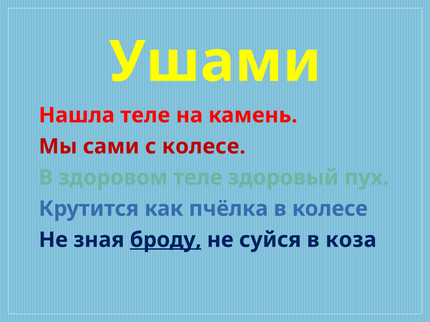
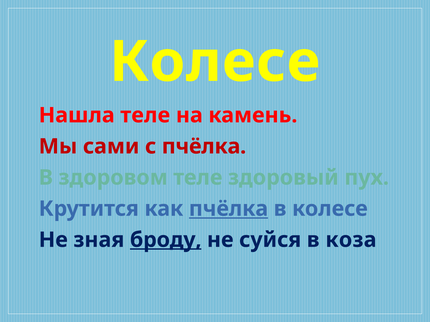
Ушами at (215, 62): Ушами -> Колесе
с колесе: колесе -> пчёлка
пчёлка at (228, 209) underline: none -> present
